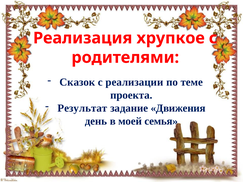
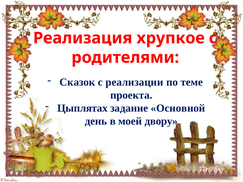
Результат: Результат -> Цыплятах
Движения: Движения -> Основной
семья: семья -> двору
